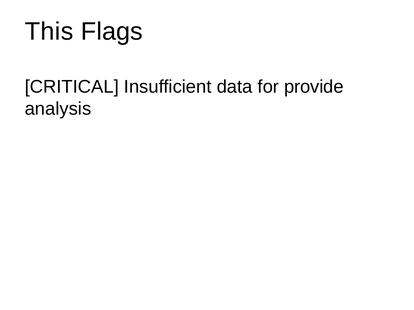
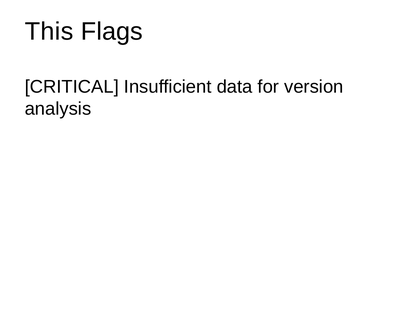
provide: provide -> version
